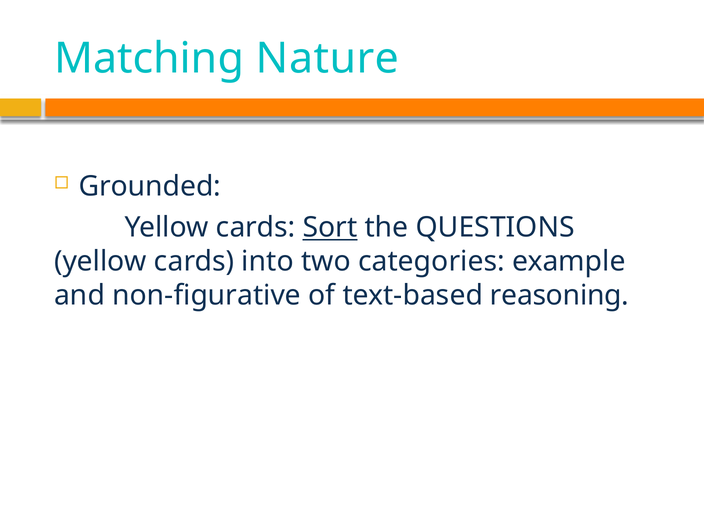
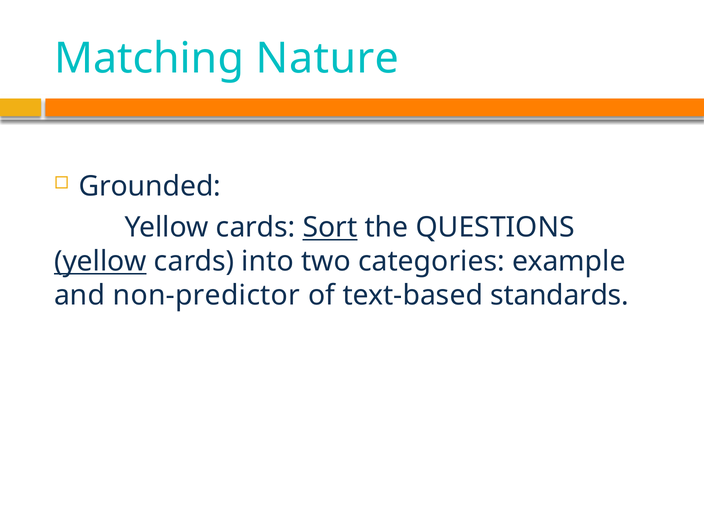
yellow at (100, 261) underline: none -> present
non-figurative: non-figurative -> non-predictor
reasoning: reasoning -> standards
